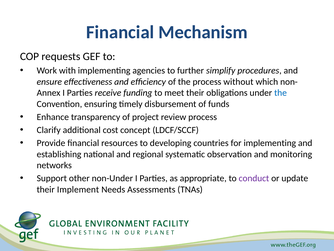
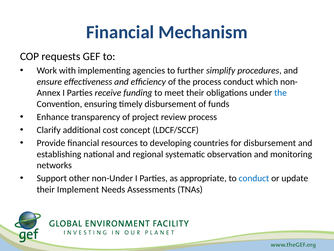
process without: without -> conduct
for implementing: implementing -> disbursement
conduct at (254, 178) colour: purple -> blue
